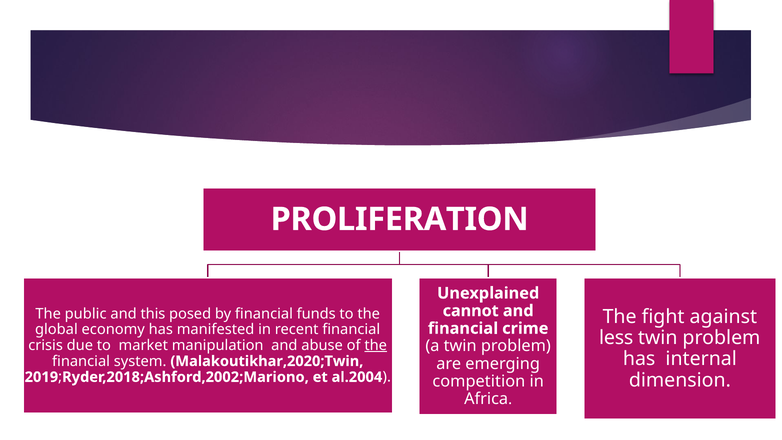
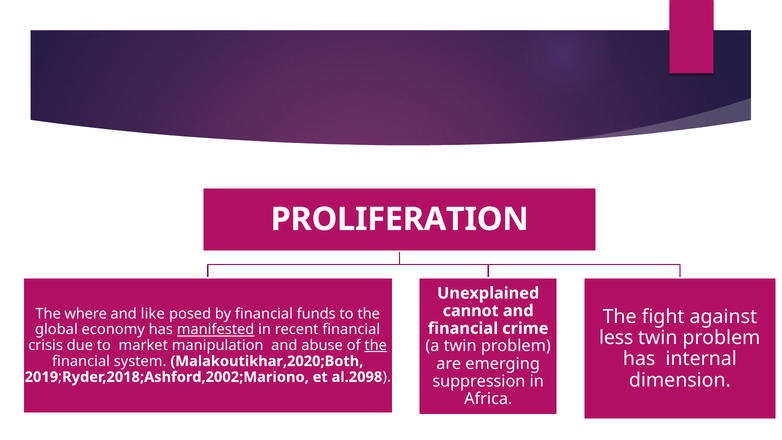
public: public -> where
this: this -> like
manifested underline: none -> present
Malakoutikhar,2020;Twin: Malakoutikhar,2020;Twin -> Malakoutikhar,2020;Both
al.2004: al.2004 -> al.2098
competition: competition -> suppression
